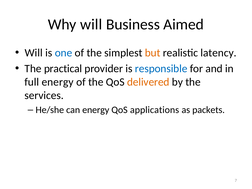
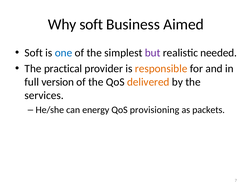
Why will: will -> soft
Will at (34, 53): Will -> Soft
but colour: orange -> purple
latency: latency -> needed
responsible colour: blue -> orange
full energy: energy -> version
applications: applications -> provisioning
